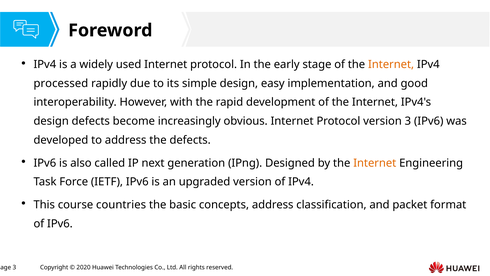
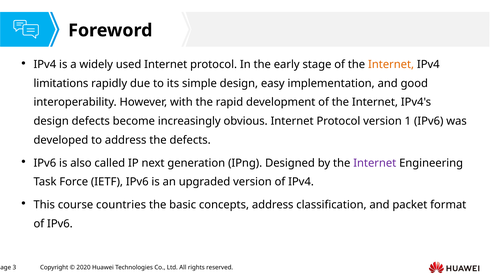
processed: processed -> limitations
version 3: 3 -> 1
Internet at (375, 163) colour: orange -> purple
